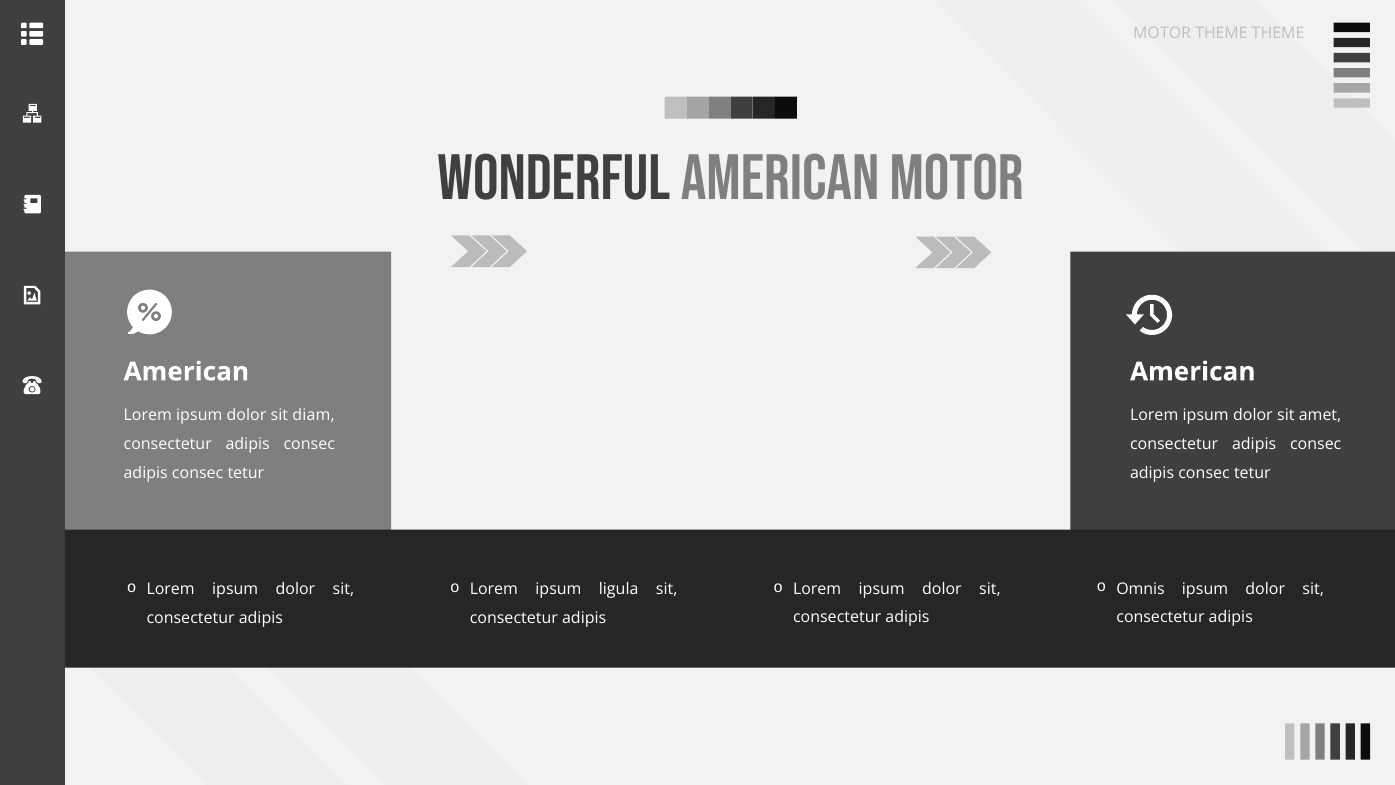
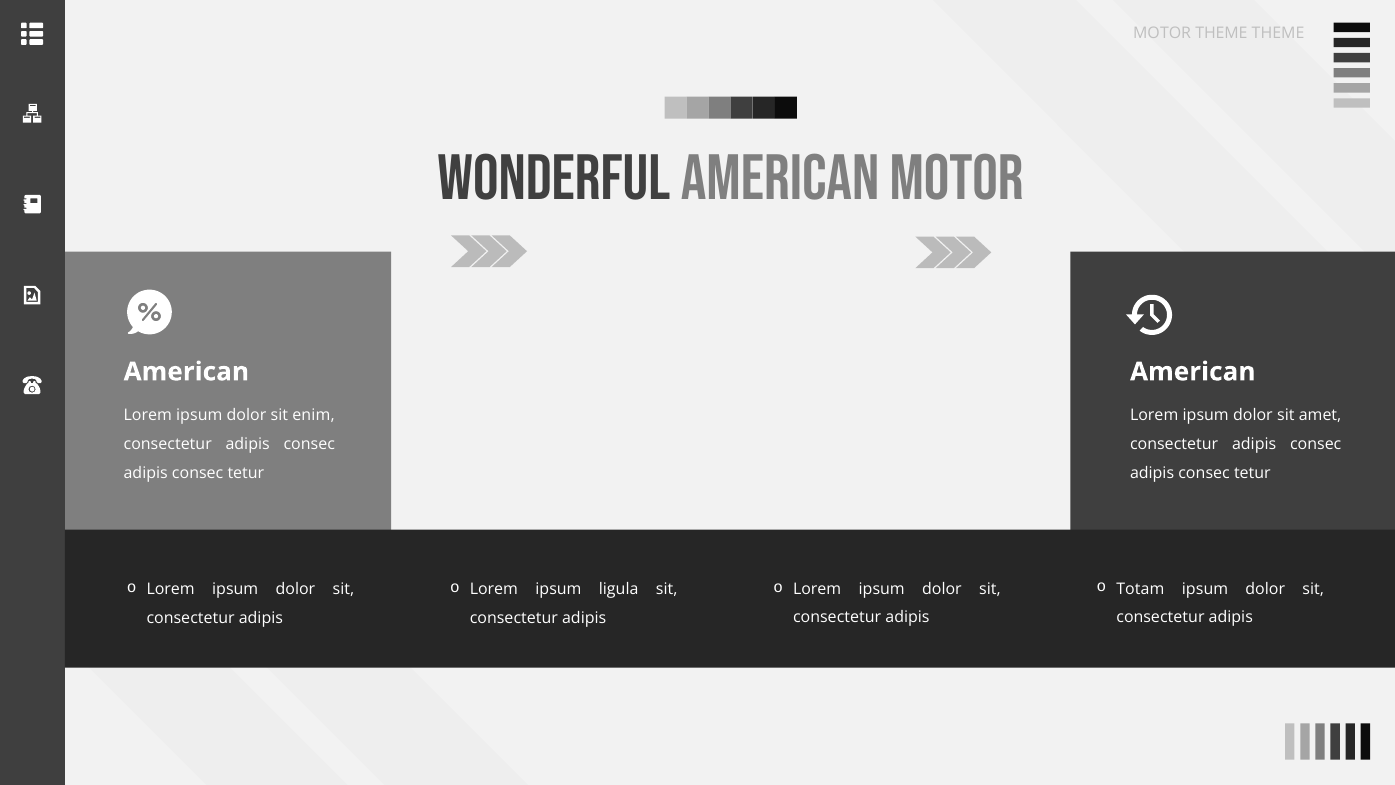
diam: diam -> enim
Omnis: Omnis -> Totam
